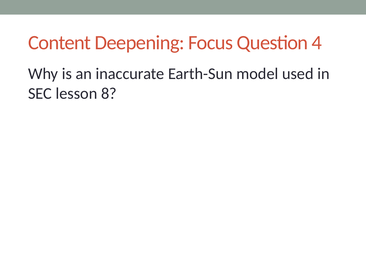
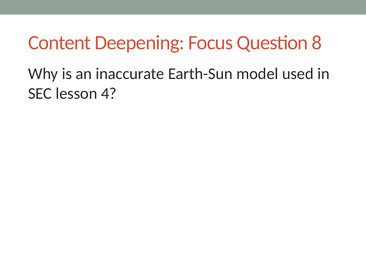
4: 4 -> 8
8: 8 -> 4
